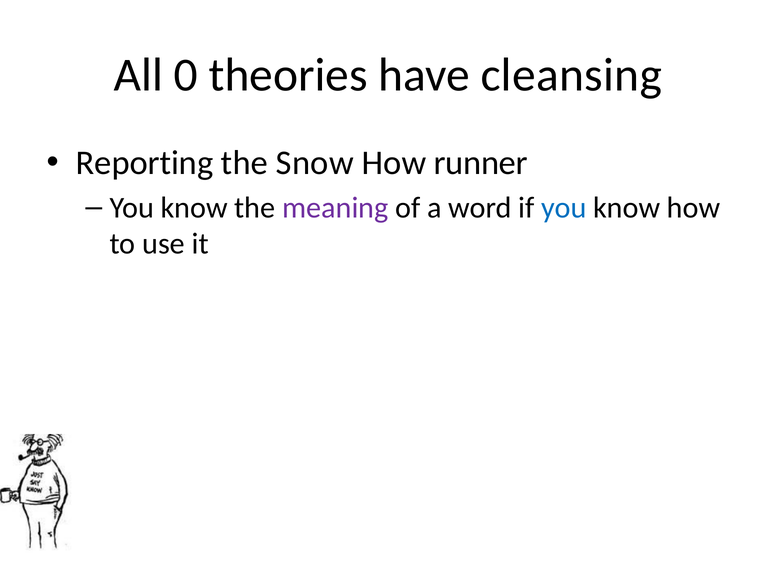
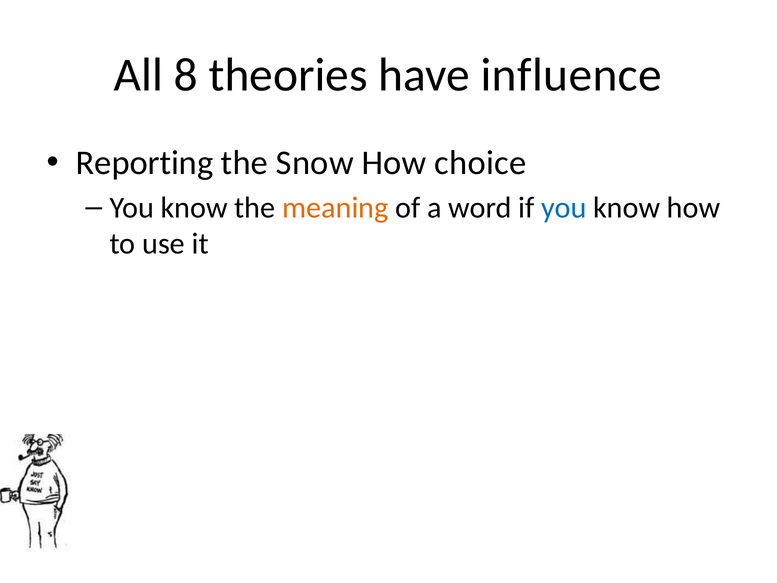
0: 0 -> 8
cleansing: cleansing -> influence
runner: runner -> choice
meaning colour: purple -> orange
